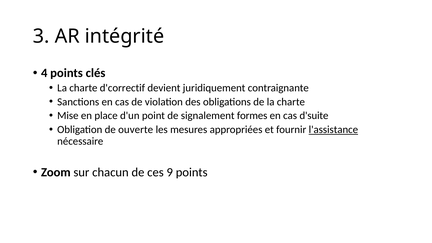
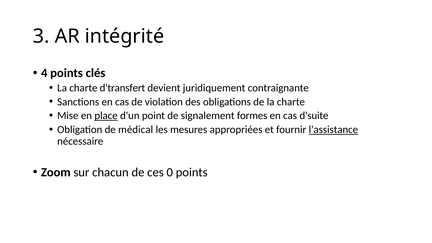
d'correctif: d'correctif -> d'transfert
place underline: none -> present
ouverte: ouverte -> médical
9: 9 -> 0
